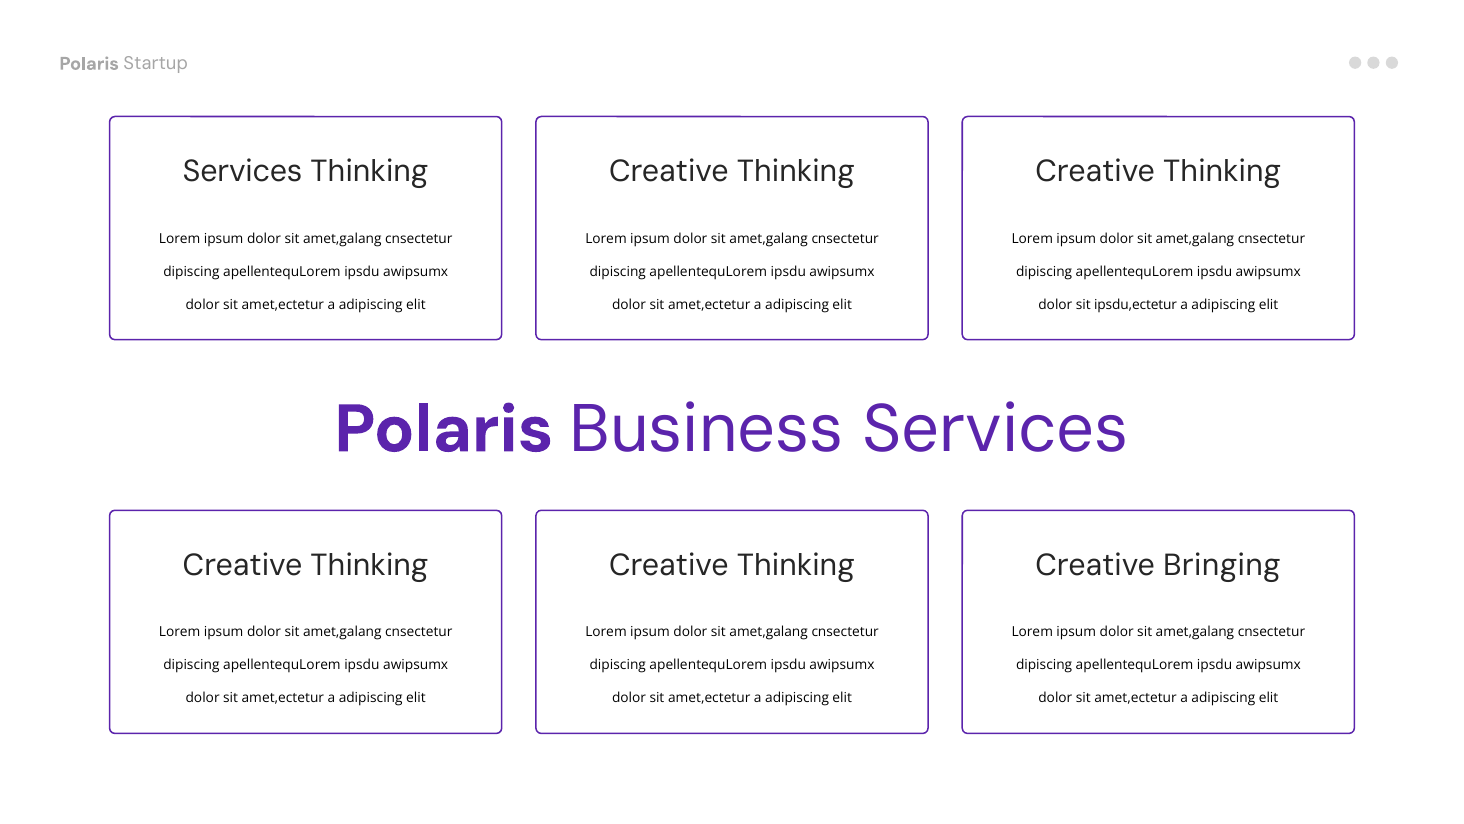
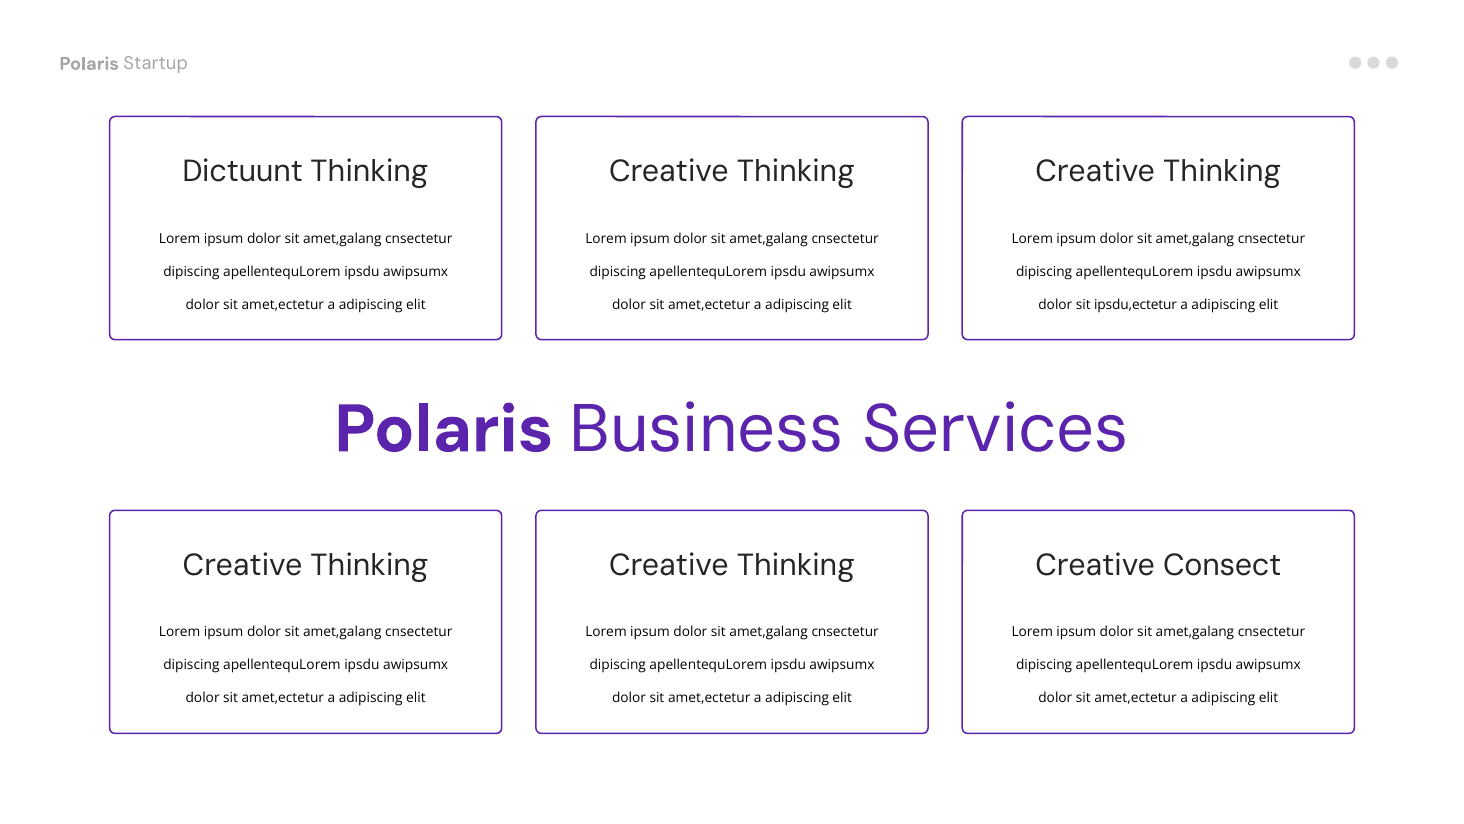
Services at (243, 172): Services -> Dictuunt
Bringing: Bringing -> Consect
